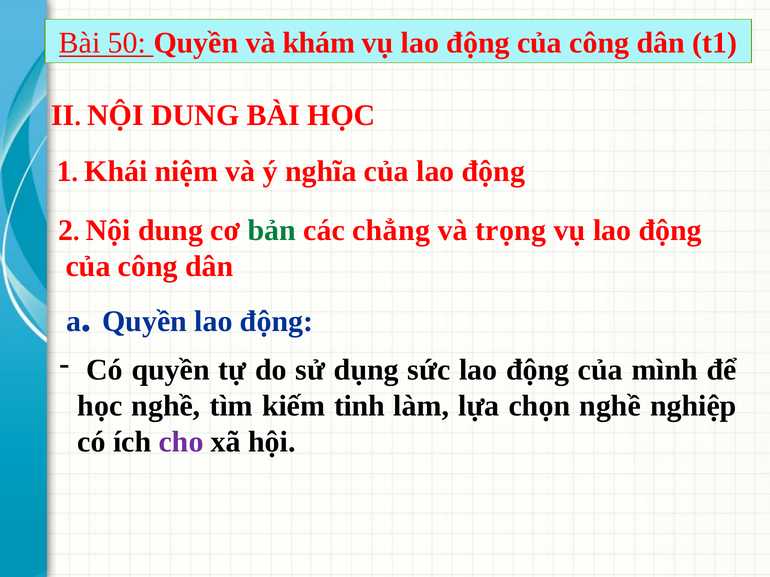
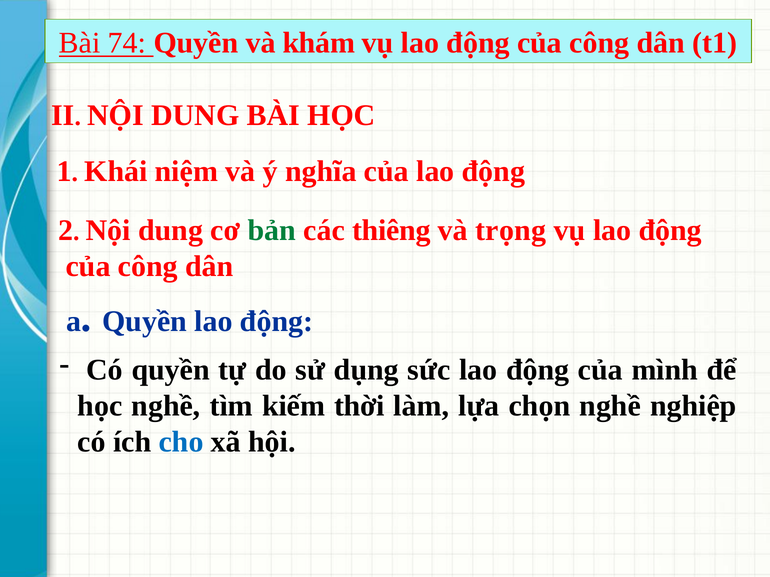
50: 50 -> 74
chẳng: chẳng -> thiêng
tinh: tinh -> thời
cho colour: purple -> blue
